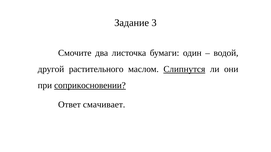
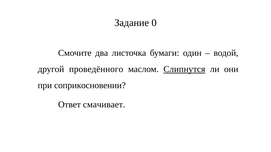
3: 3 -> 0
растительного: растительного -> проведённого
соприкосновении underline: present -> none
